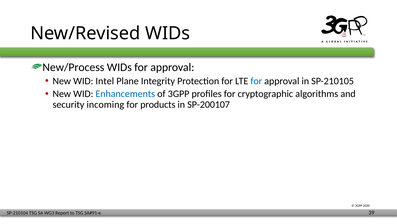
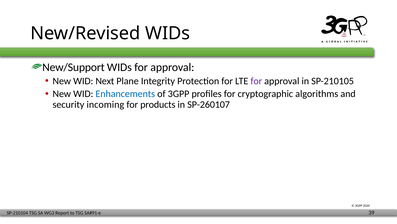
New/Process: New/Process -> New/Support
Intel: Intel -> Next
for at (256, 81) colour: blue -> purple
SP-200107: SP-200107 -> SP-260107
